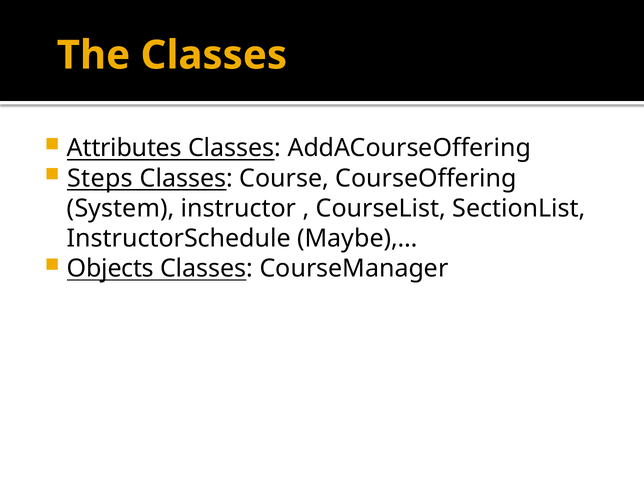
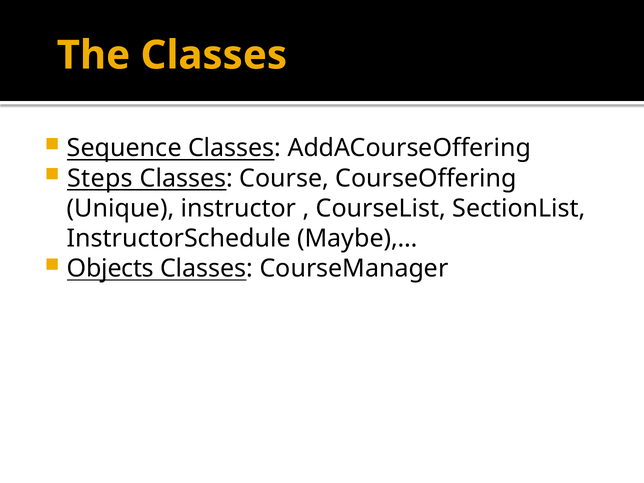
Attributes: Attributes -> Sequence
System: System -> Unique
